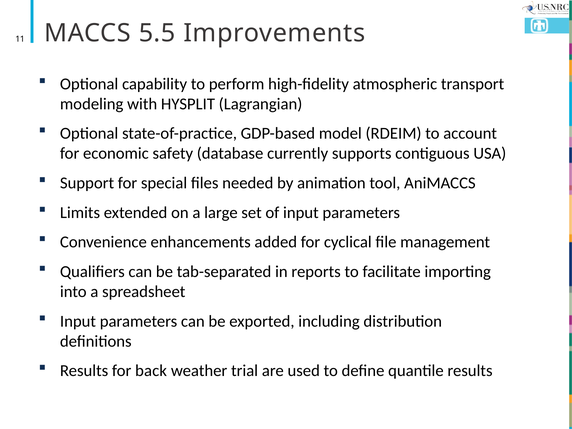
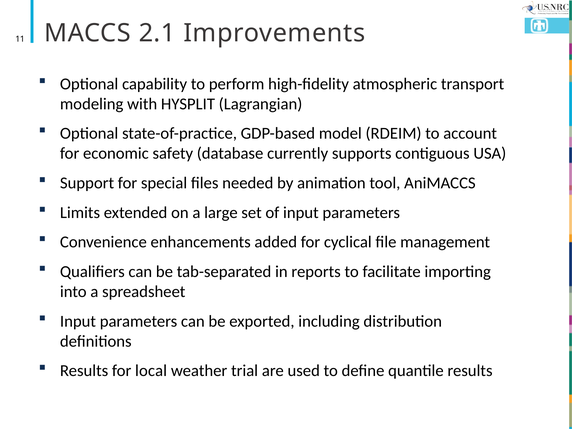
5.5: 5.5 -> 2.1
back: back -> local
